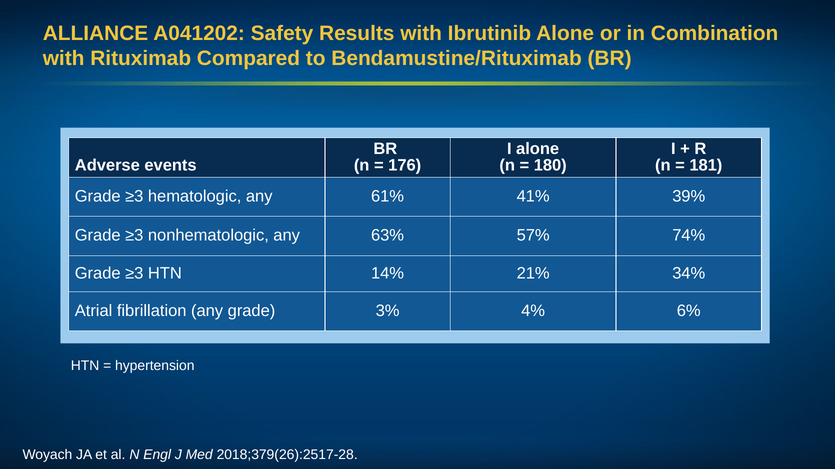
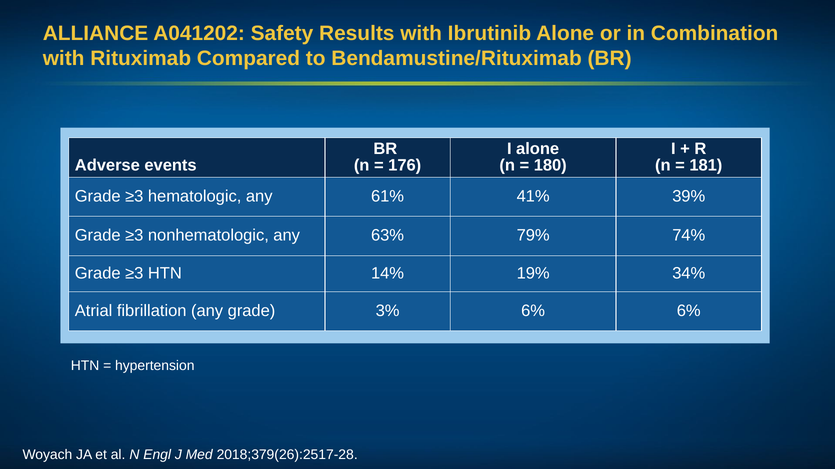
57%: 57% -> 79%
21%: 21% -> 19%
3% 4%: 4% -> 6%
